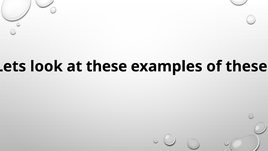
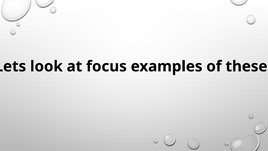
at these: these -> focus
